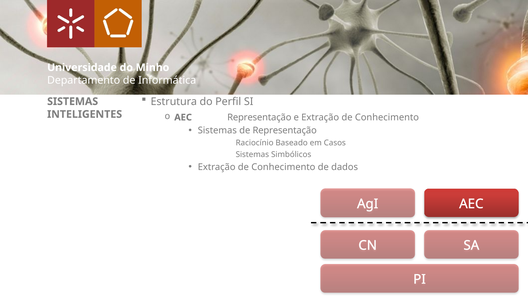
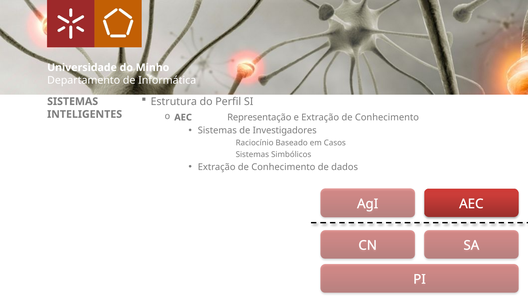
de Representação: Representação -> Investigadores
